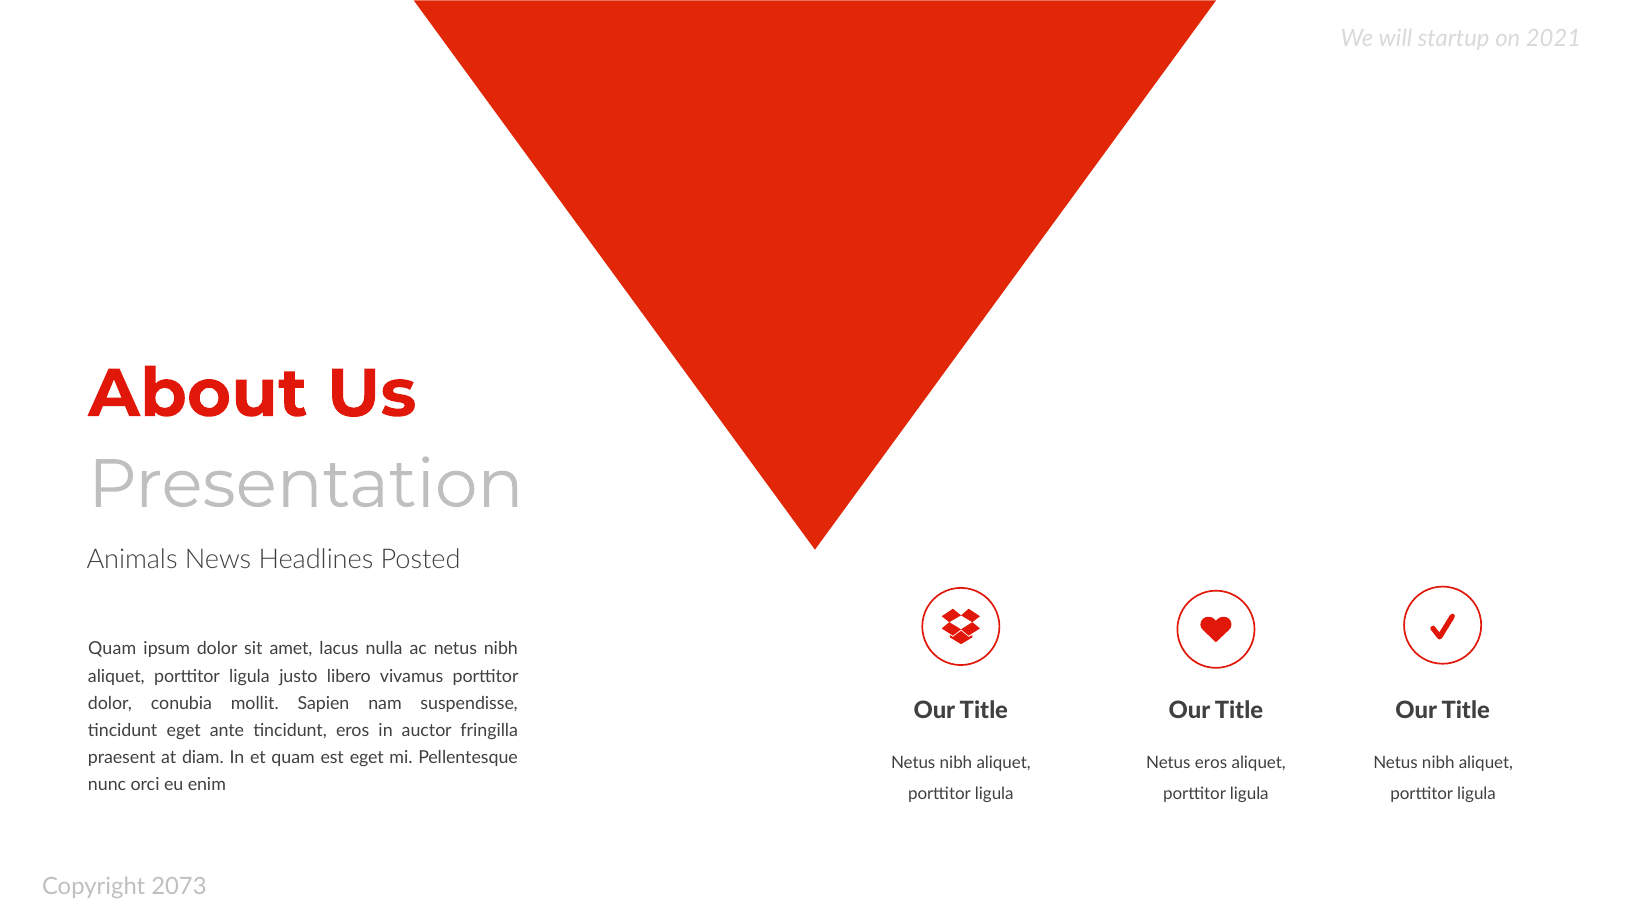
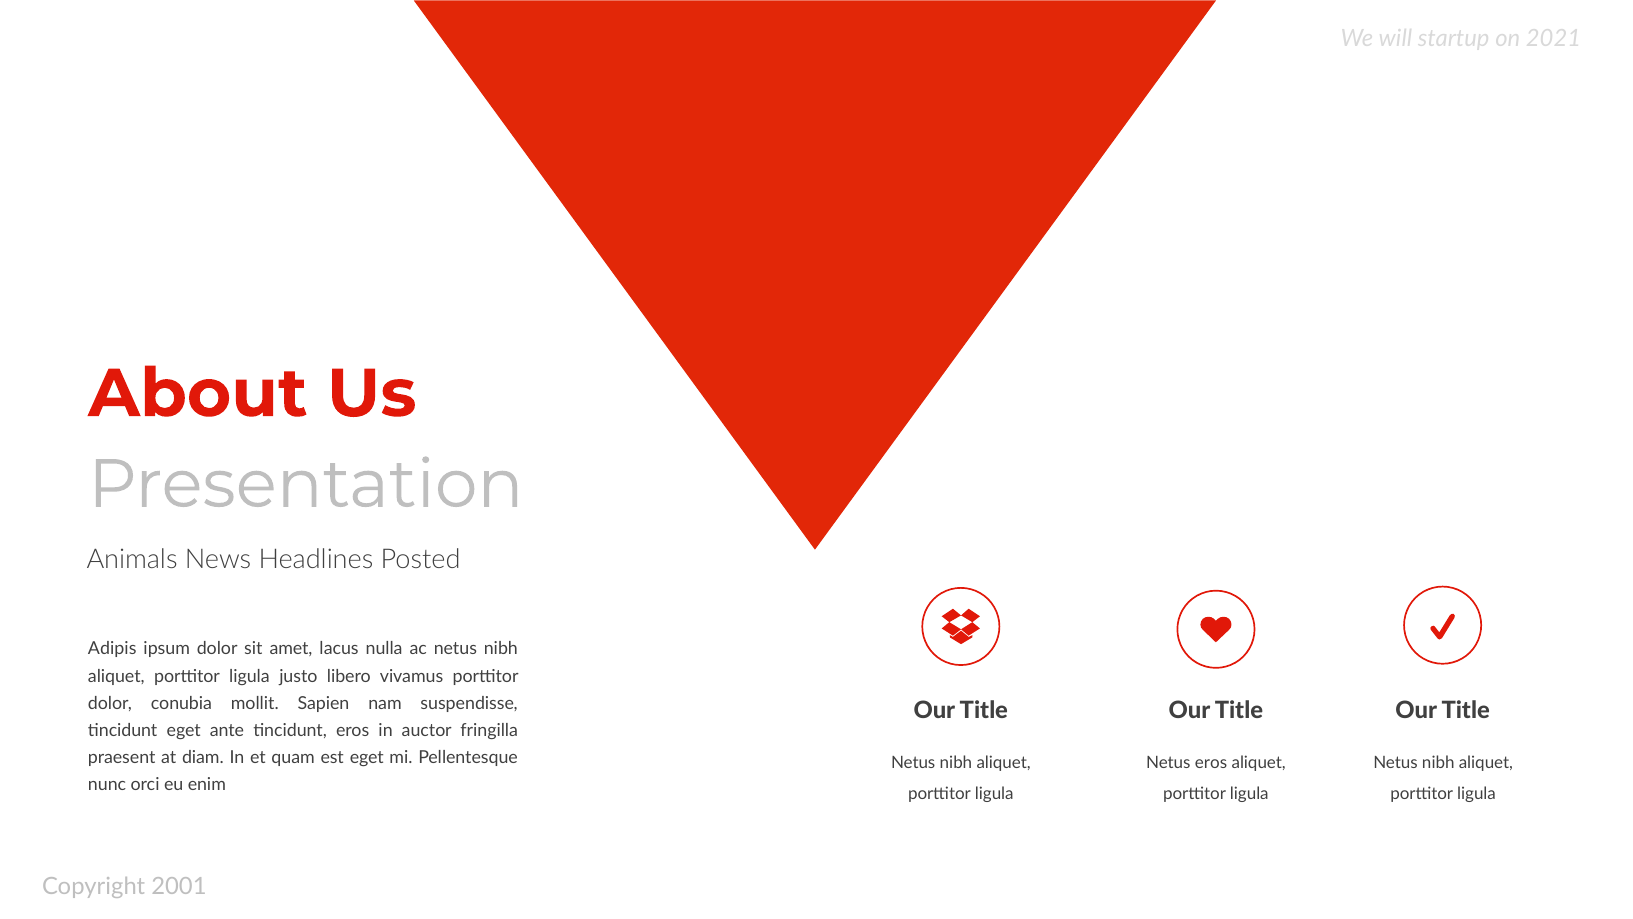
Quam at (112, 649): Quam -> Adipis
2073: 2073 -> 2001
